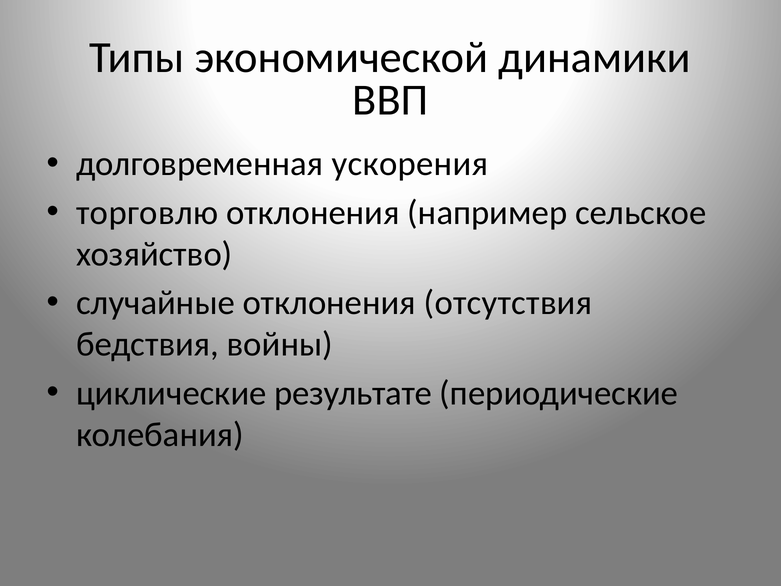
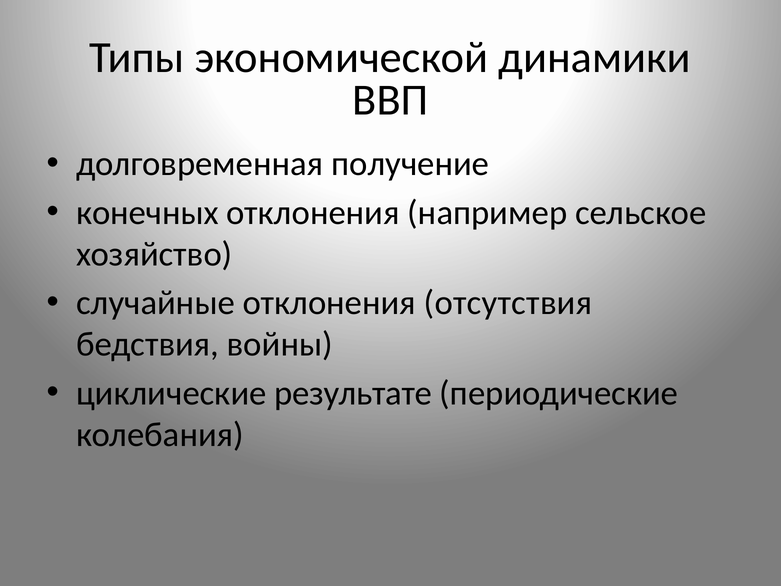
ускорения: ускорения -> получение
торговлю: торговлю -> конечных
